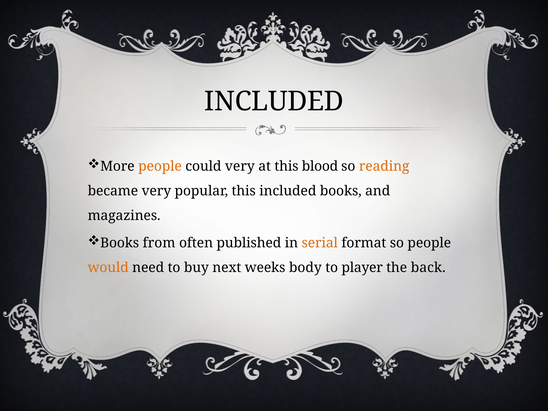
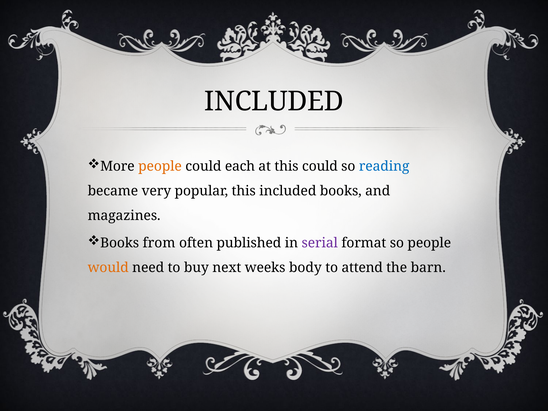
could very: very -> each
this blood: blood -> could
reading colour: orange -> blue
serial colour: orange -> purple
player: player -> attend
back: back -> barn
